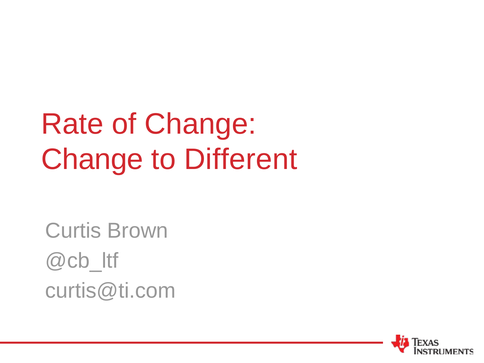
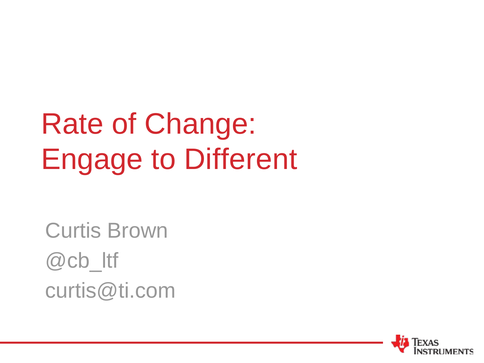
Change at (92, 159): Change -> Engage
